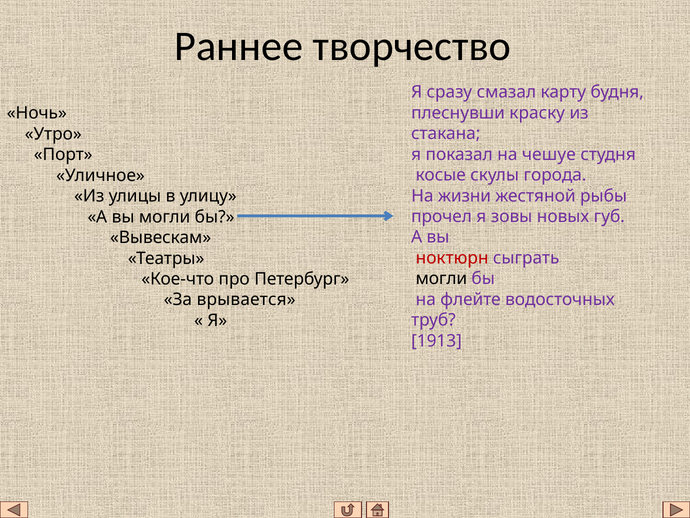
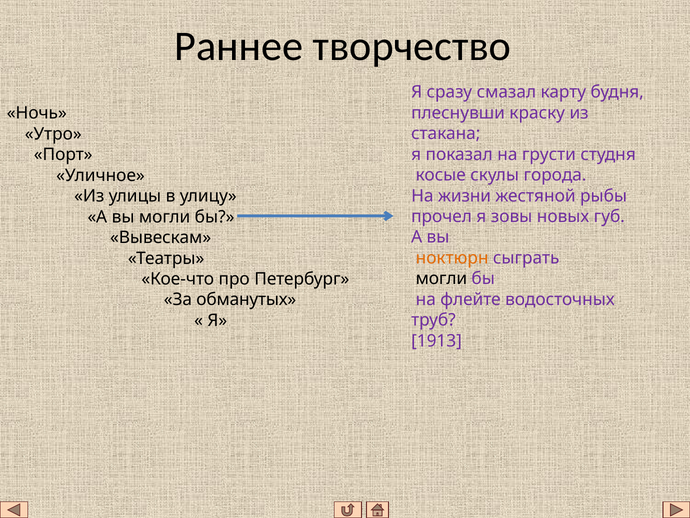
чешуе: чешуе -> грусти
ноктюрн colour: red -> orange
врывается: врывается -> обманутых
